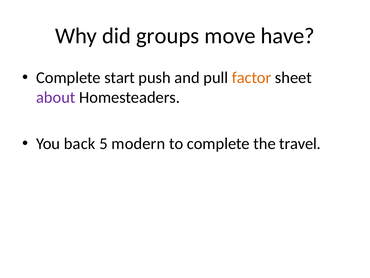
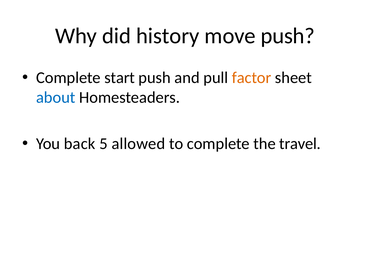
groups: groups -> history
move have: have -> push
about colour: purple -> blue
modern: modern -> allowed
